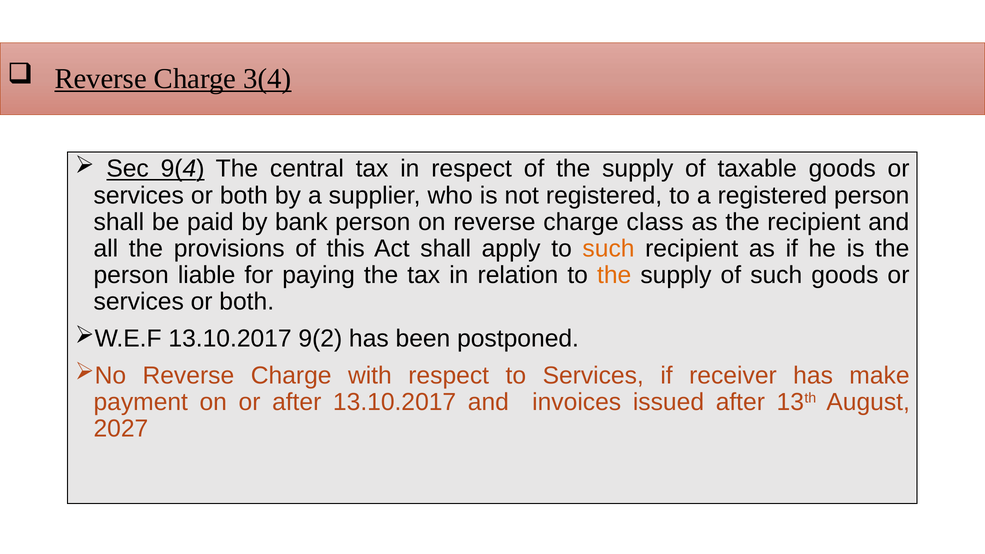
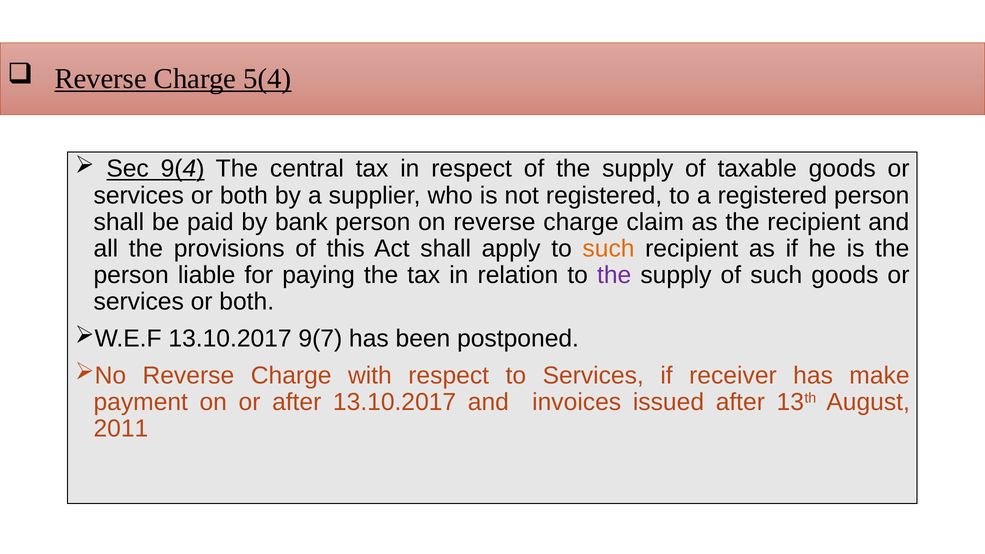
3(4: 3(4 -> 5(4
class: class -> claim
the at (614, 275) colour: orange -> purple
9(2: 9(2 -> 9(7
2027: 2027 -> 2011
